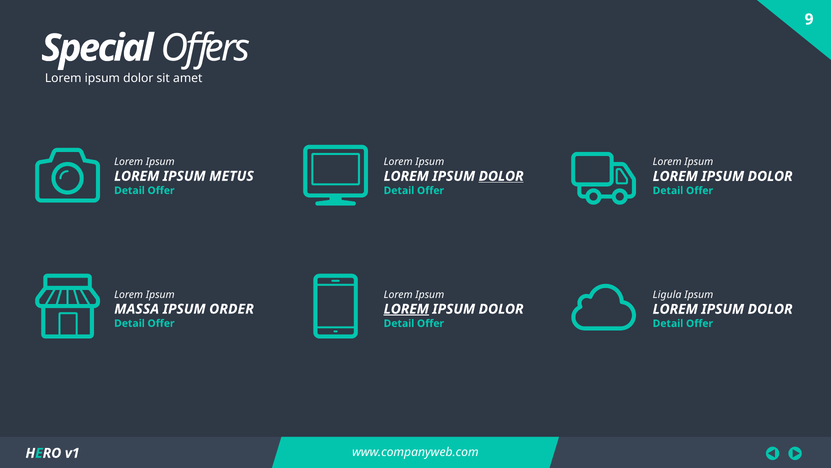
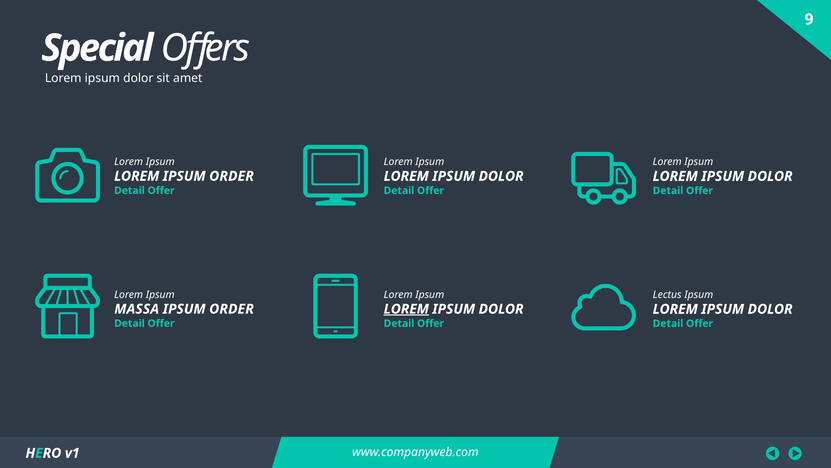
LOREM IPSUM METUS: METUS -> ORDER
DOLOR at (501, 176) underline: present -> none
Ligula: Ligula -> Lectus
